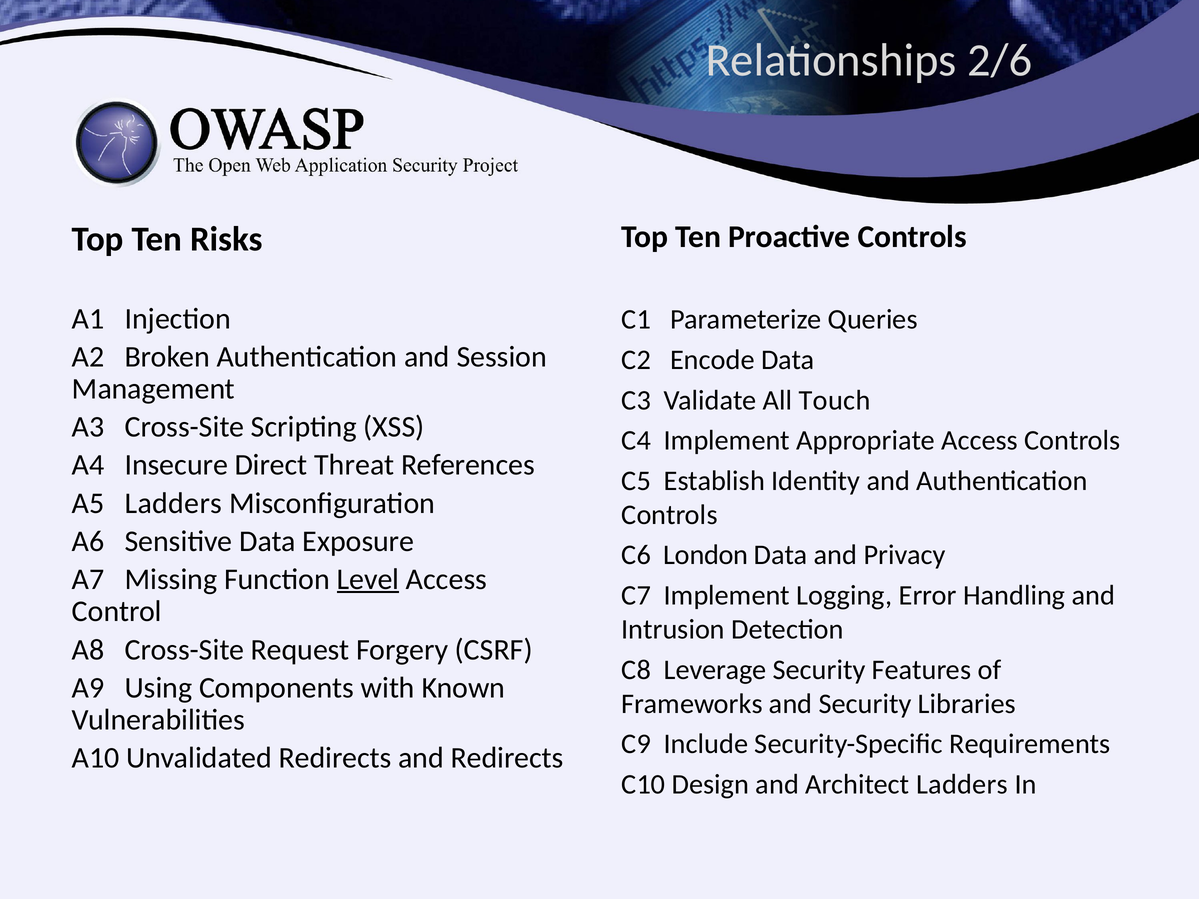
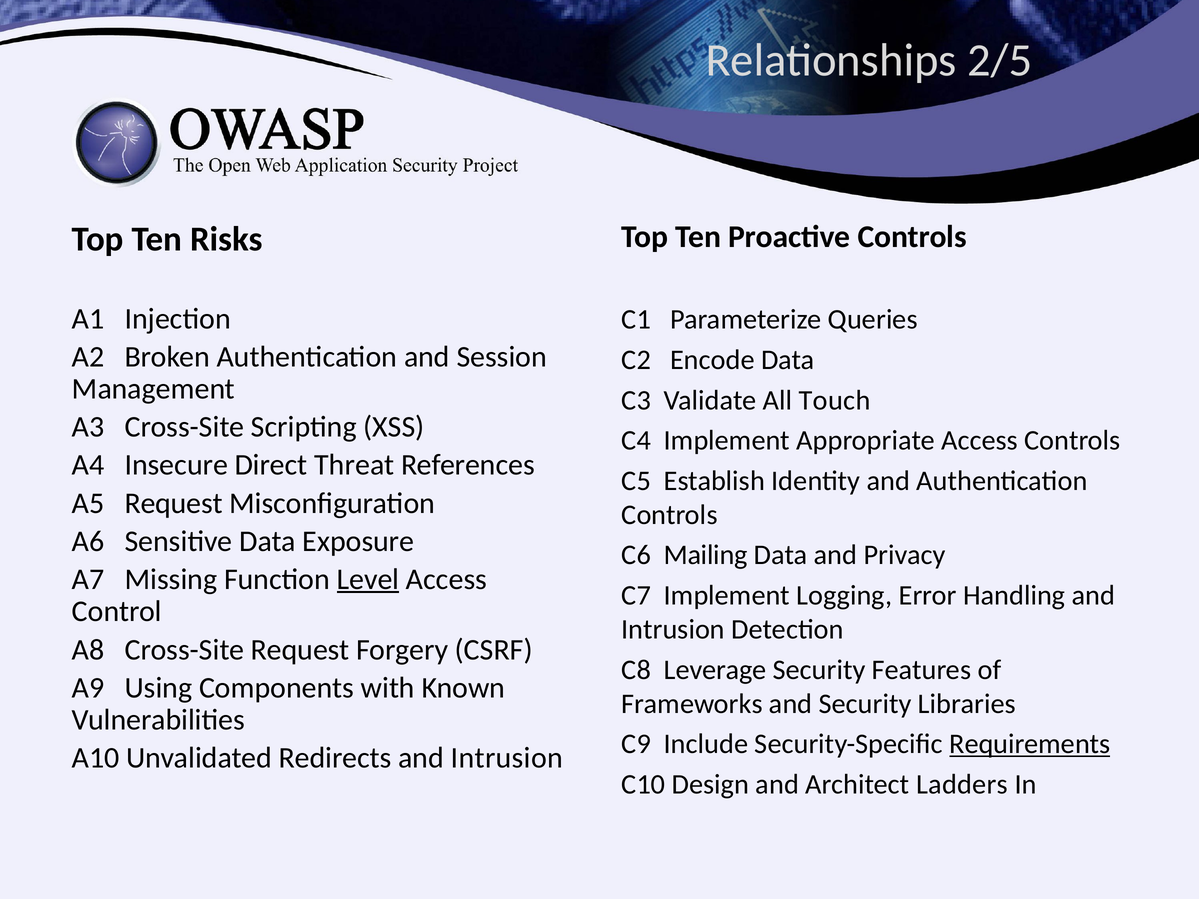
2/6: 2/6 -> 2/5
A5 Ladders: Ladders -> Request
London: London -> Mailing
Requirements underline: none -> present
Redirects and Redirects: Redirects -> Intrusion
